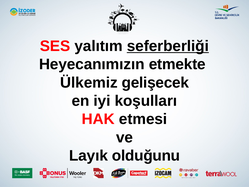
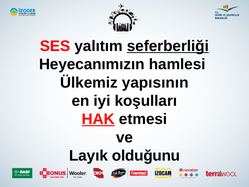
etmekte: etmekte -> hamlesi
gelişecek: gelişecek -> yapısının
HAK underline: none -> present
